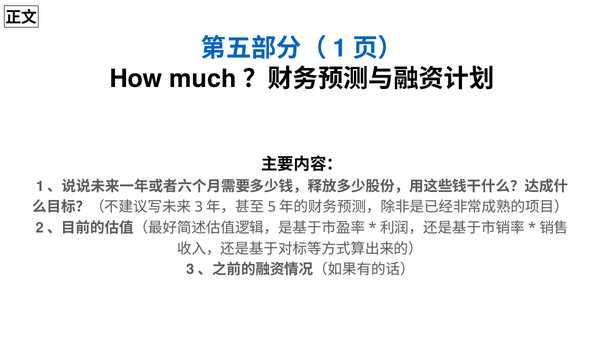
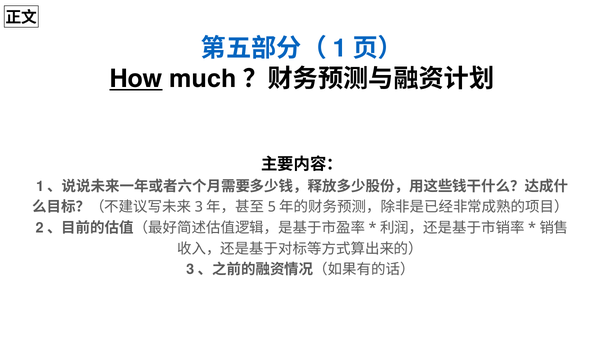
How underline: none -> present
